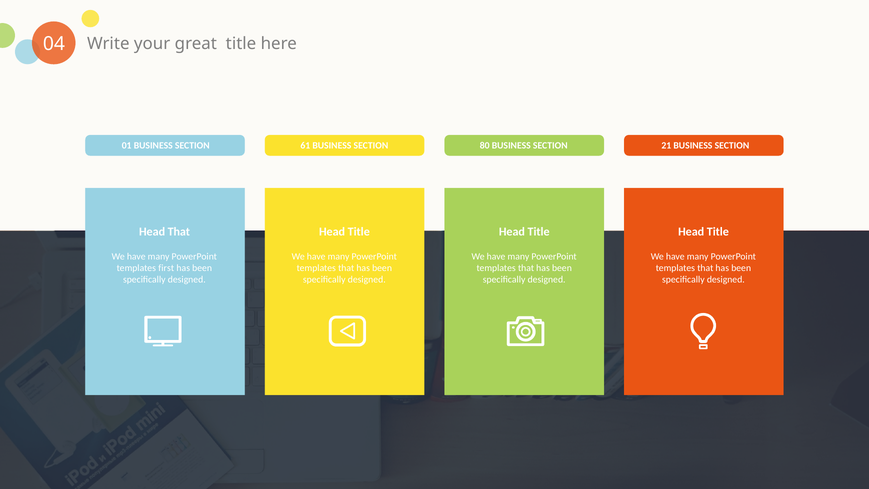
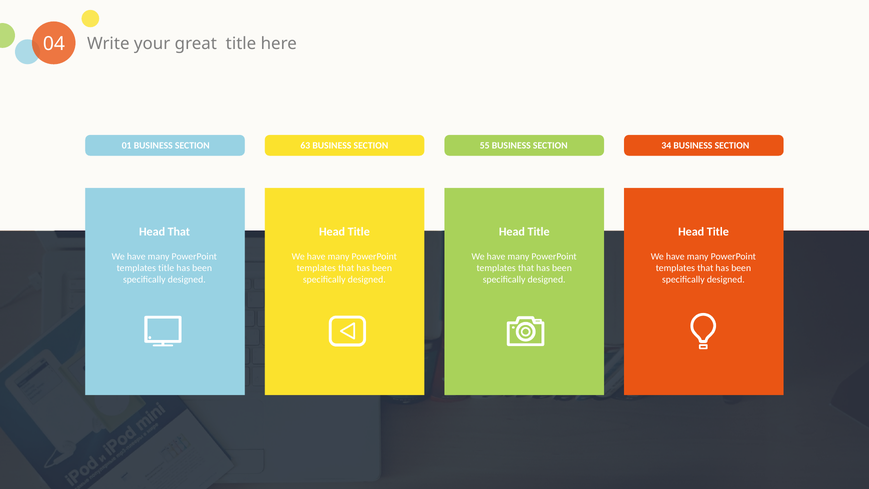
61: 61 -> 63
80: 80 -> 55
21: 21 -> 34
templates first: first -> title
